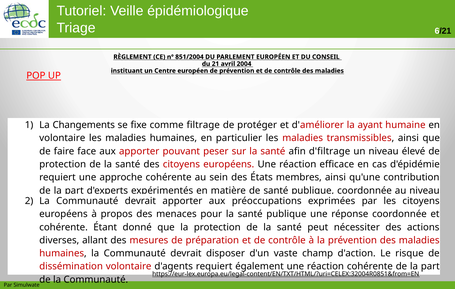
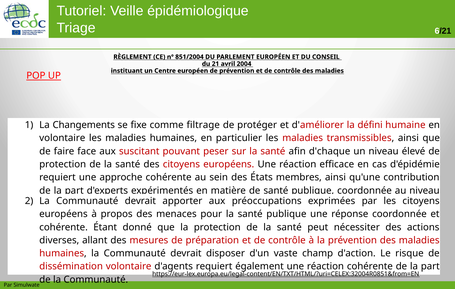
ayant: ayant -> défini
aux apporter: apporter -> suscitant
d'filtrage: d'filtrage -> d'chaque
